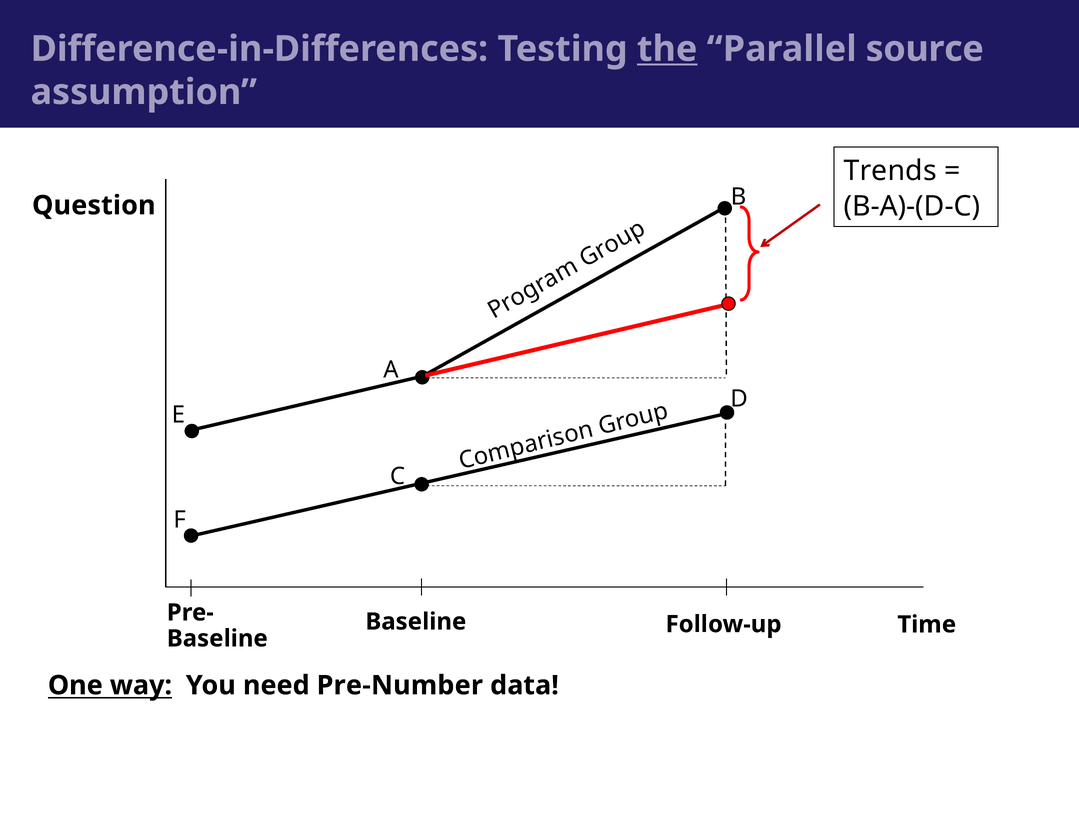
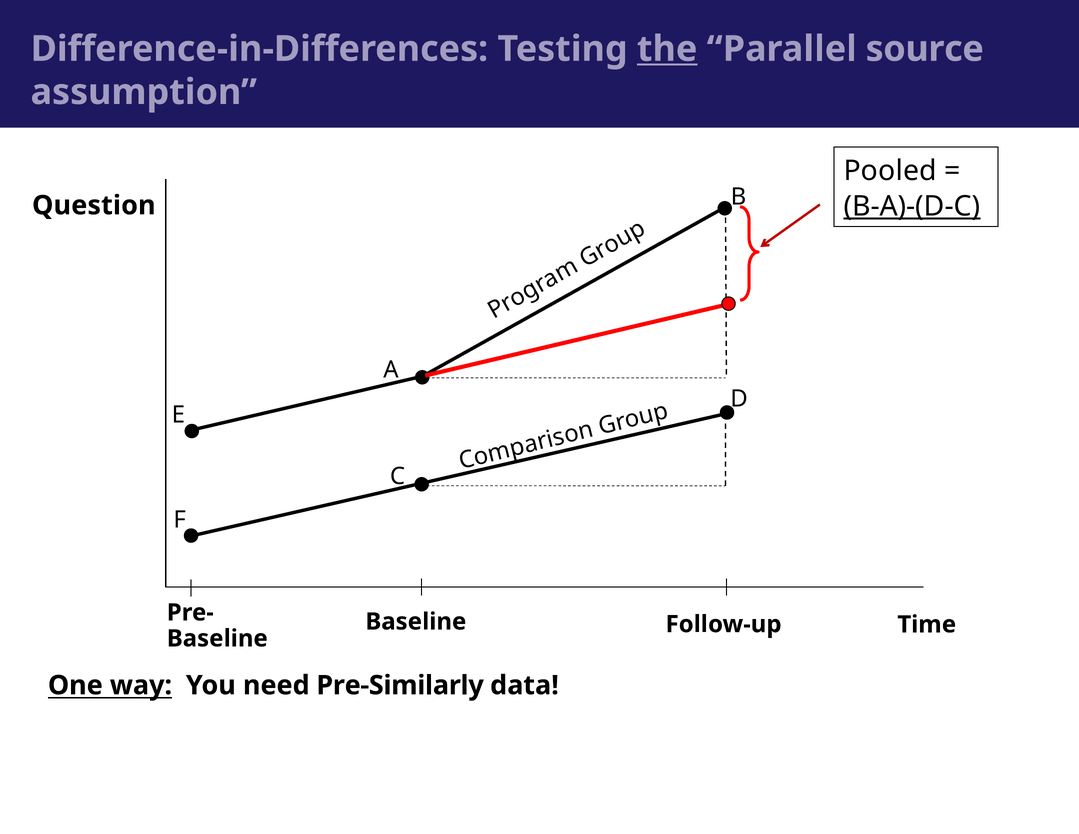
Trends: Trends -> Pooled
B-A)-(D-C underline: none -> present
Pre-Number: Pre-Number -> Pre-Similarly
